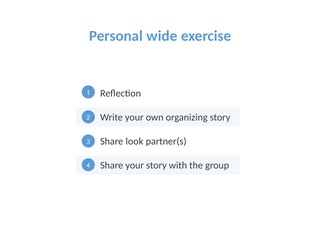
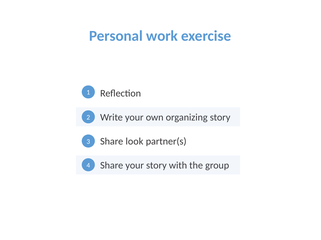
wide: wide -> work
